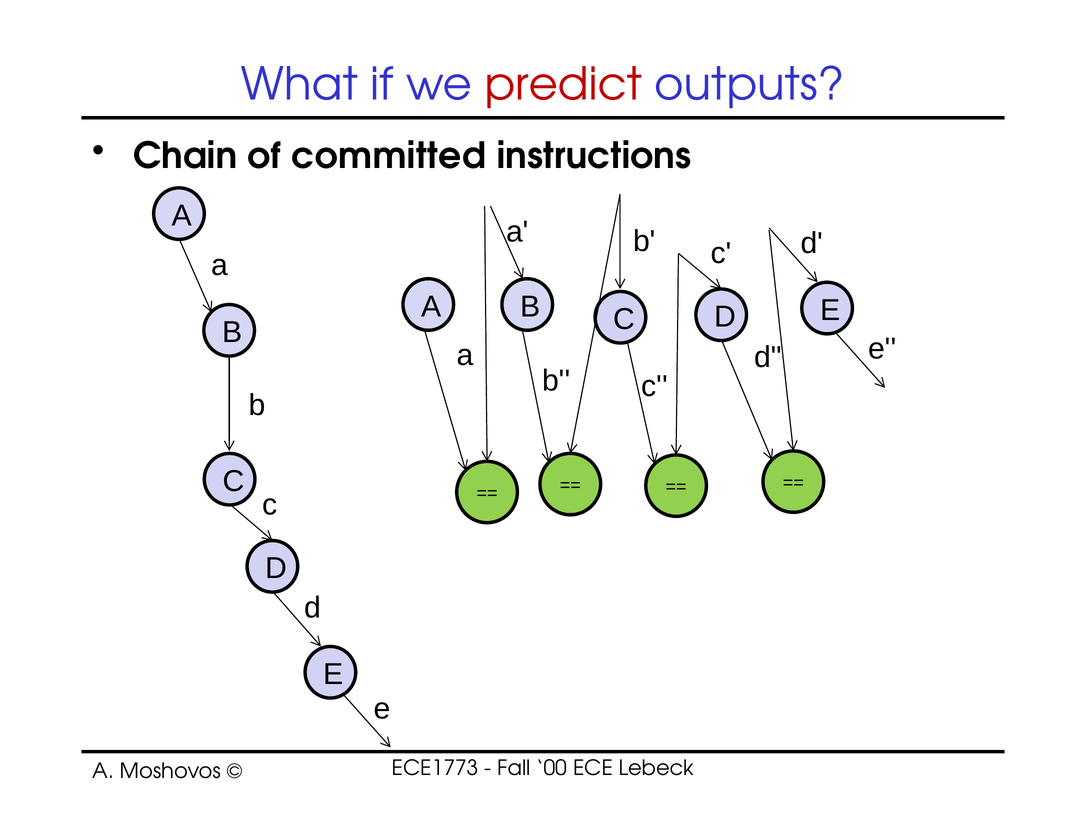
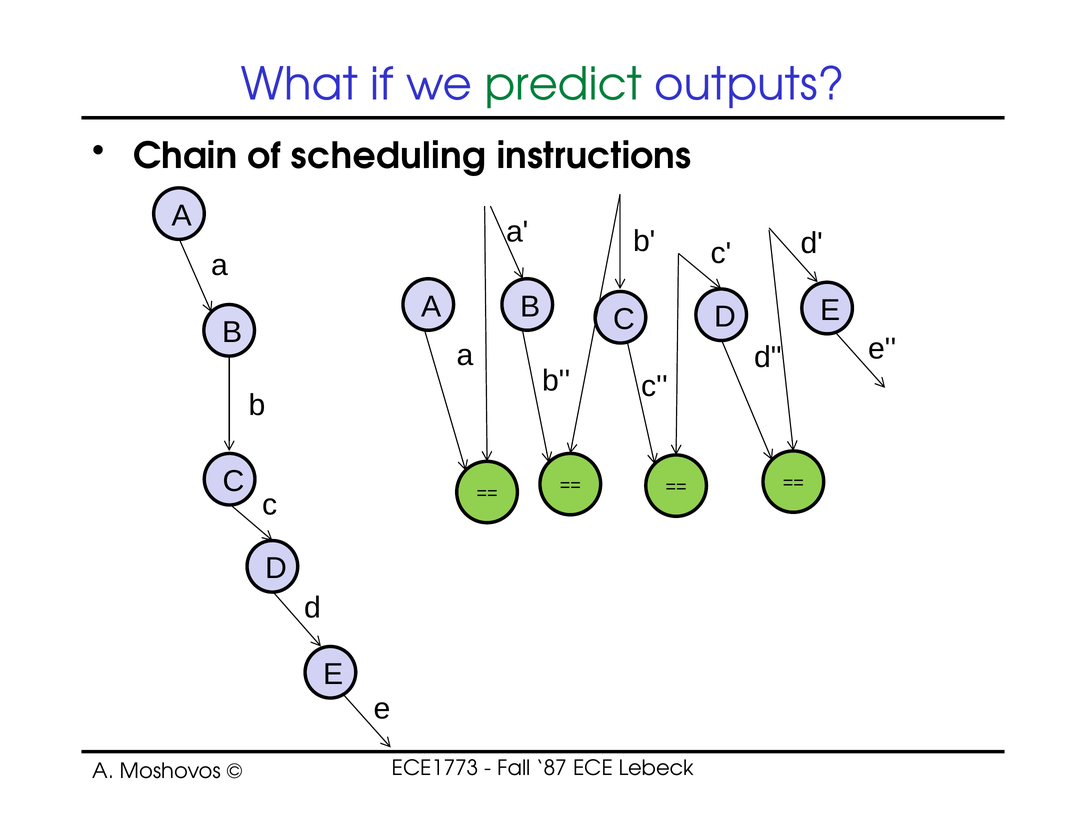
predict colour: red -> green
committed: committed -> scheduling
00: 00 -> 87
